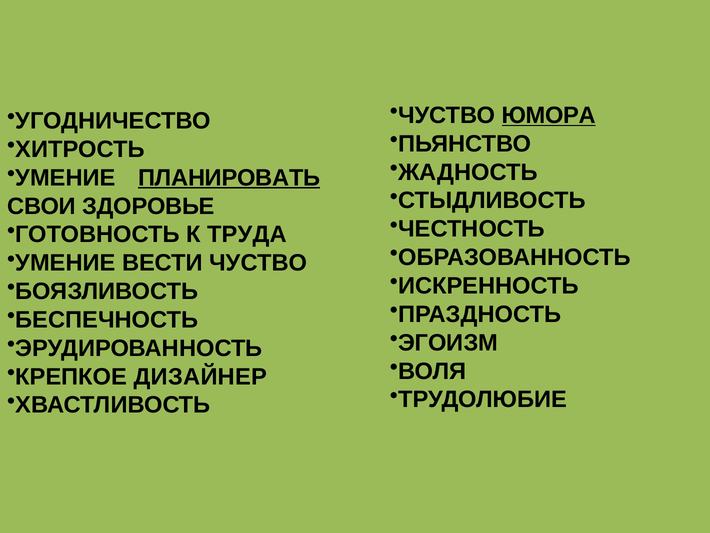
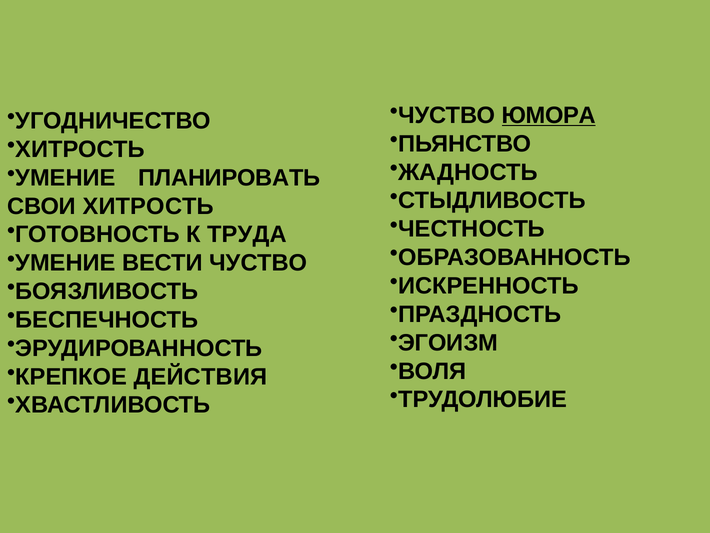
ПЛАНИРОВАТЬ underline: present -> none
СВОИ ЗДОРОВЬЕ: ЗДОРОВЬЕ -> ХИТРОСТЬ
ДИЗАЙНЕР: ДИЗАЙНЕР -> ДЕЙСТВИЯ
